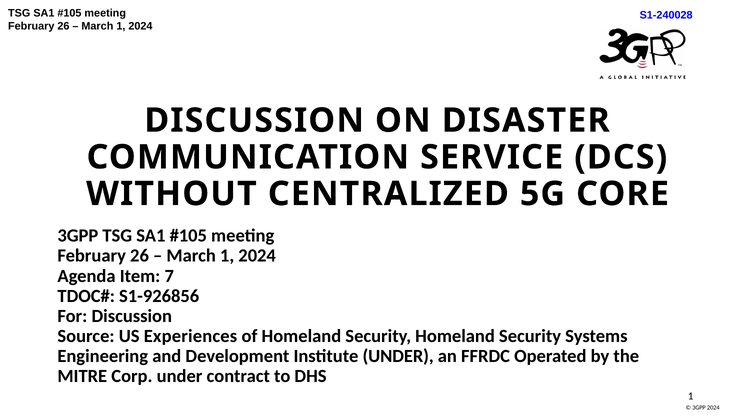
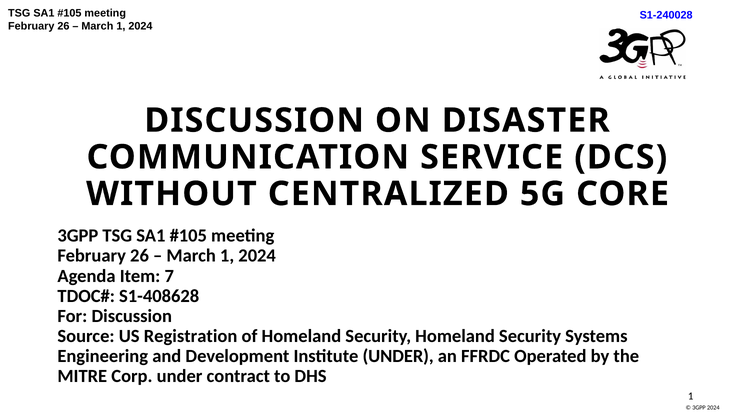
S1-926856: S1-926856 -> S1-408628
Experiences: Experiences -> Registration
